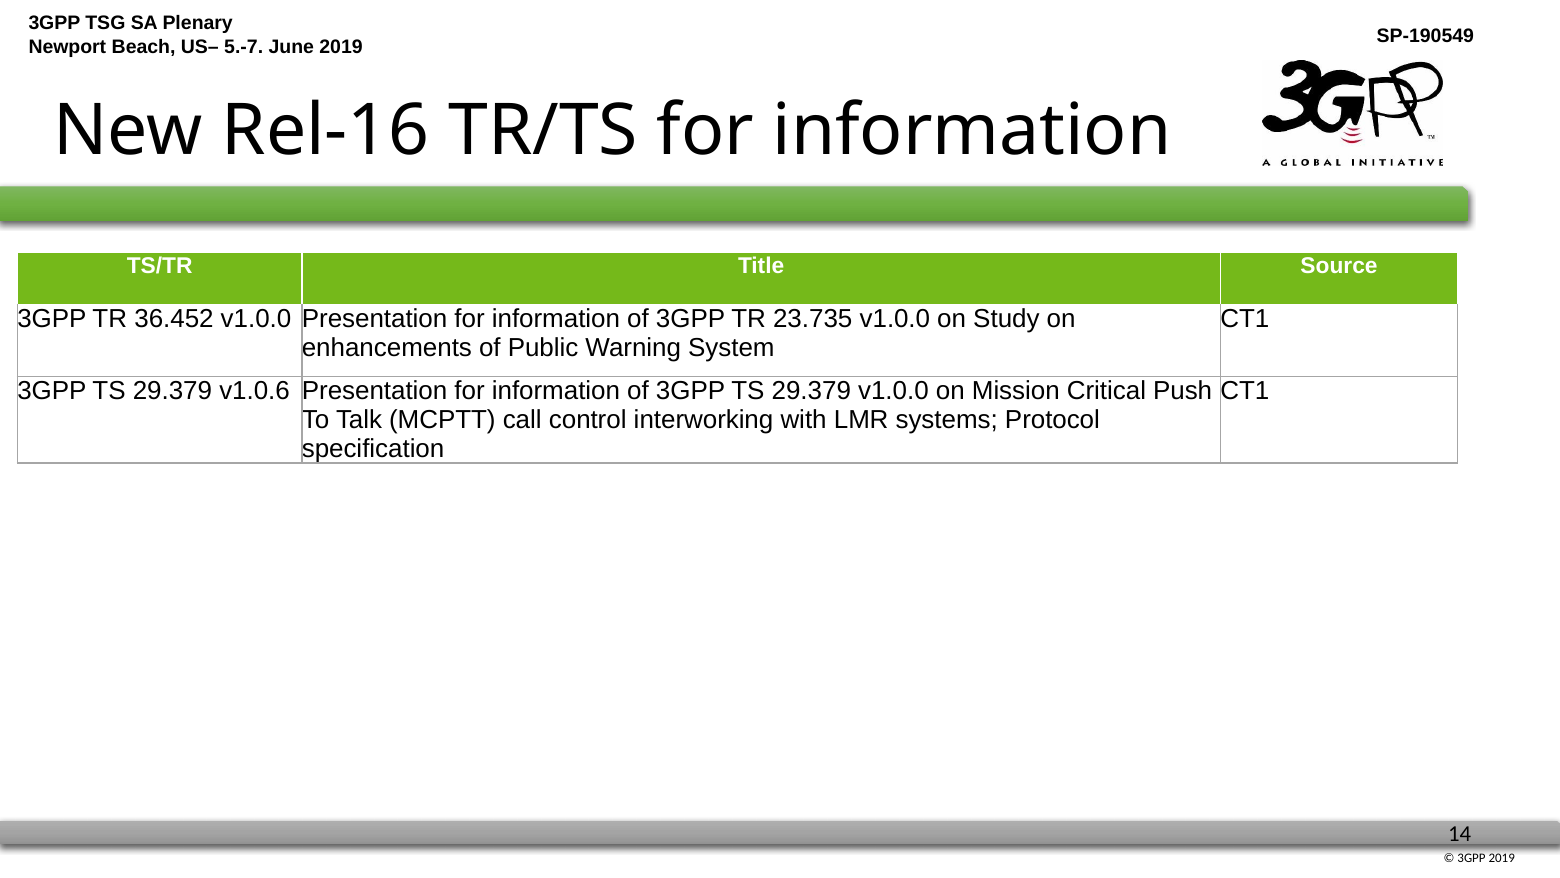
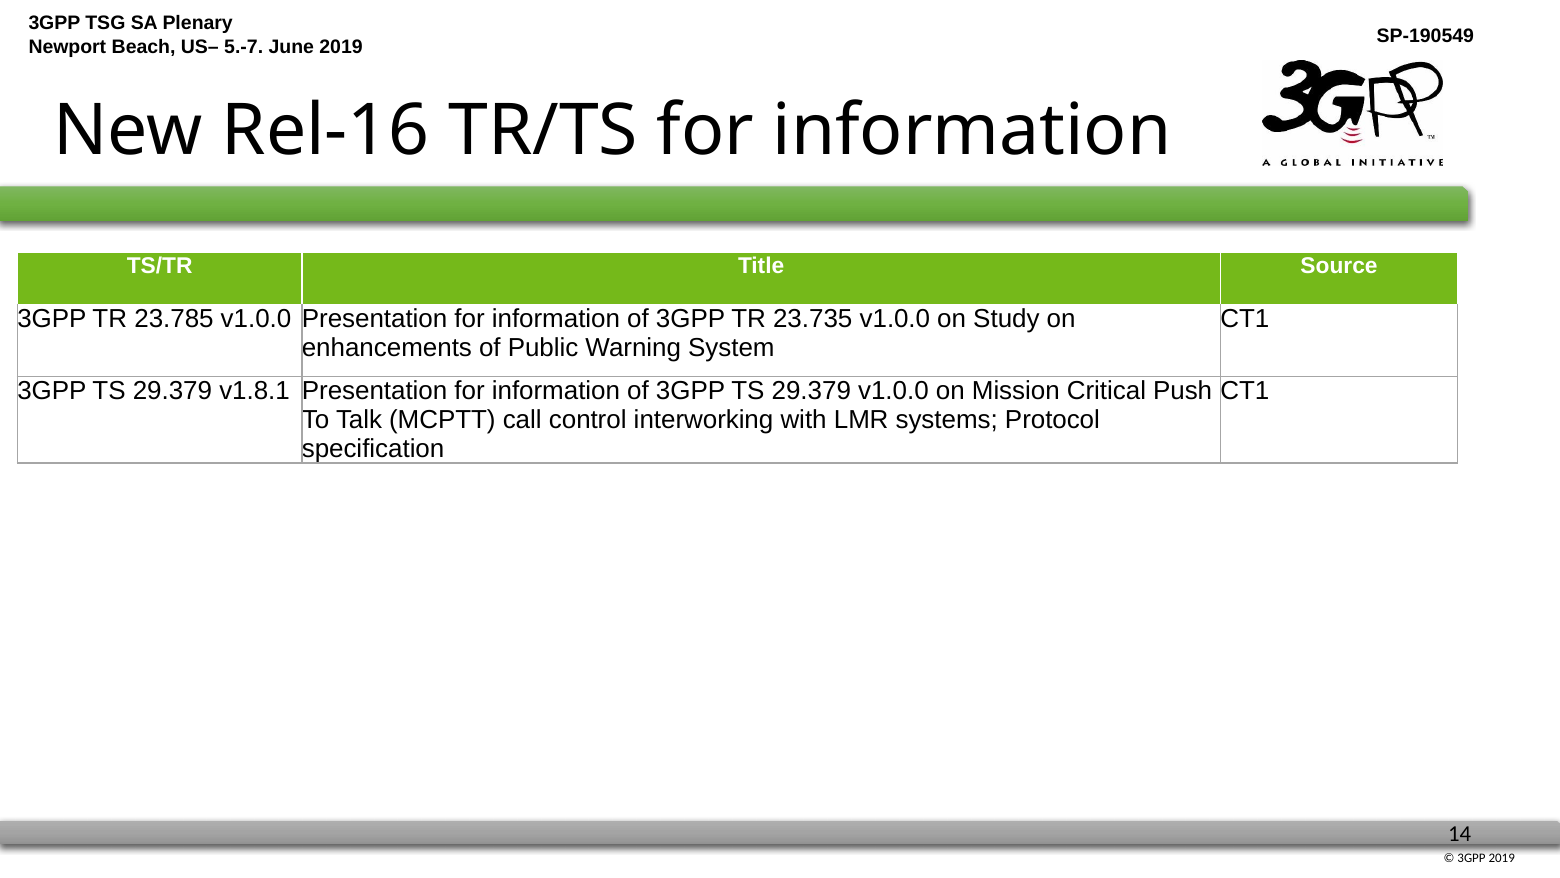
36.452: 36.452 -> 23.785
v1.0.6: v1.0.6 -> v1.8.1
